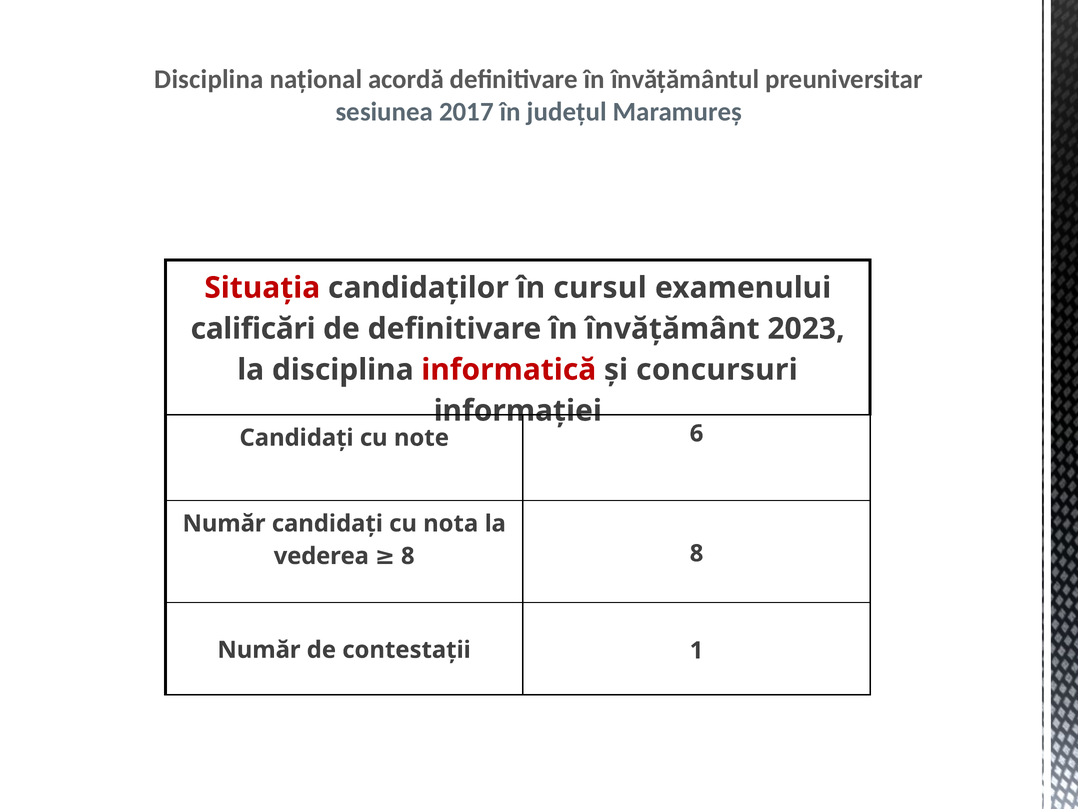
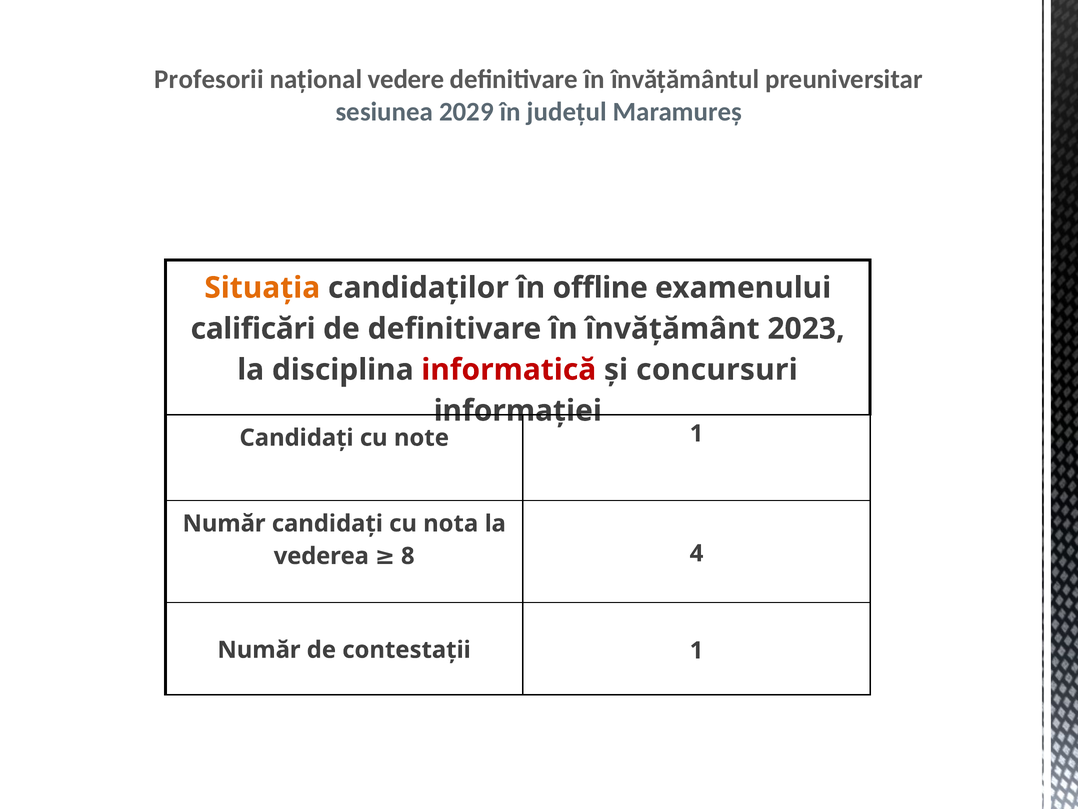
Disciplina at (209, 80): Disciplina -> Profesorii
acordă: acordă -> vedere
2017: 2017 -> 2029
Situaţia colour: red -> orange
cursul: cursul -> offline
note 6: 6 -> 1
8 8: 8 -> 4
